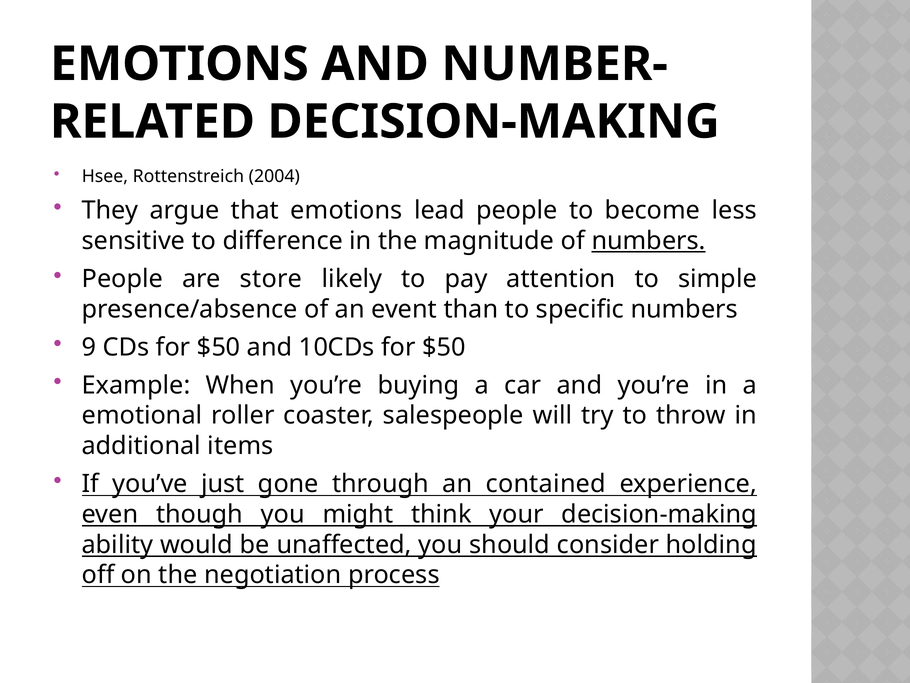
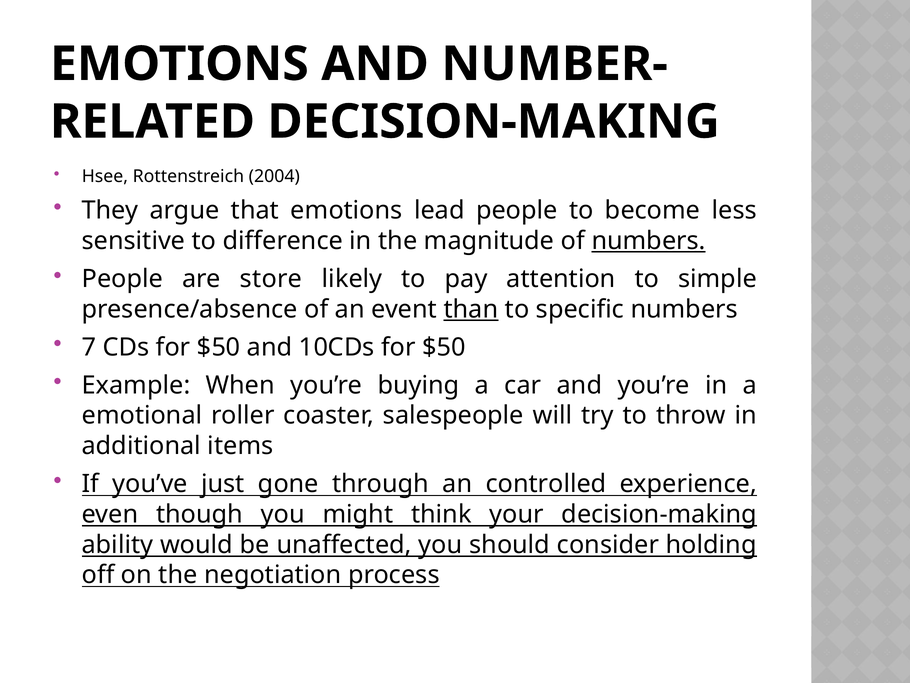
than underline: none -> present
9: 9 -> 7
contained: contained -> controlled
